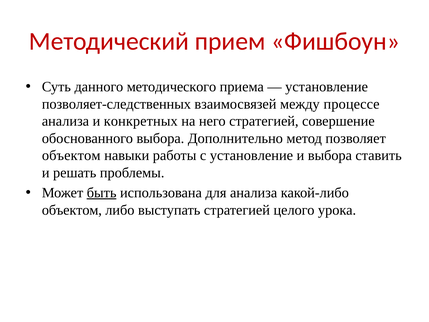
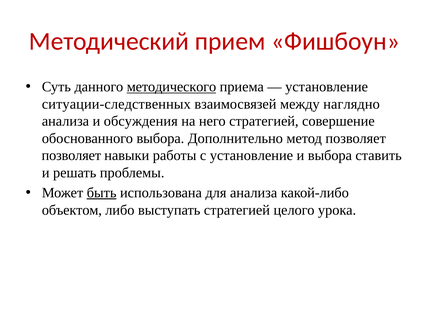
методического underline: none -> present
позволяет-следственных: позволяет-следственных -> ситуации-следственных
процессе: процессе -> наглядно
конкретных: конкретных -> обсуждения
объектом at (71, 155): объектом -> позволяет
